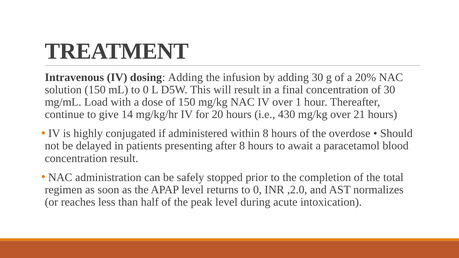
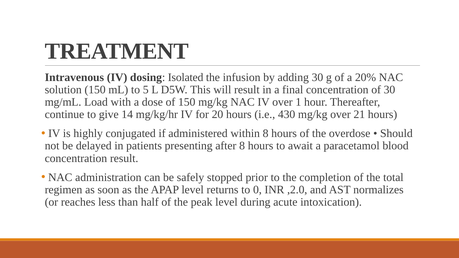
dosing Adding: Adding -> Isolated
mL to 0: 0 -> 5
